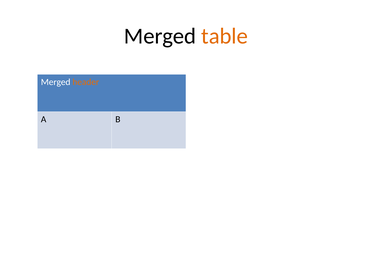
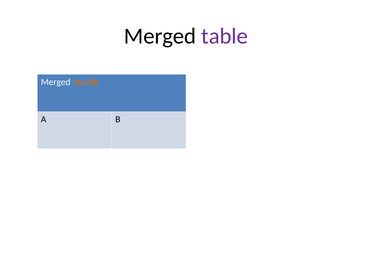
table colour: orange -> purple
